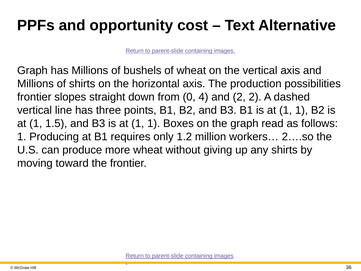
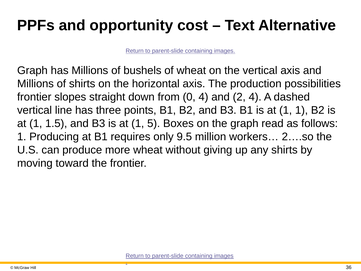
2 2: 2 -> 4
1 at (154, 123): 1 -> 5
1.2: 1.2 -> 9.5
